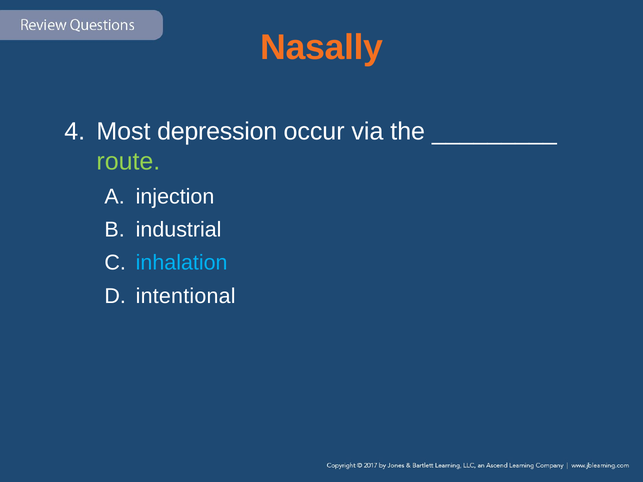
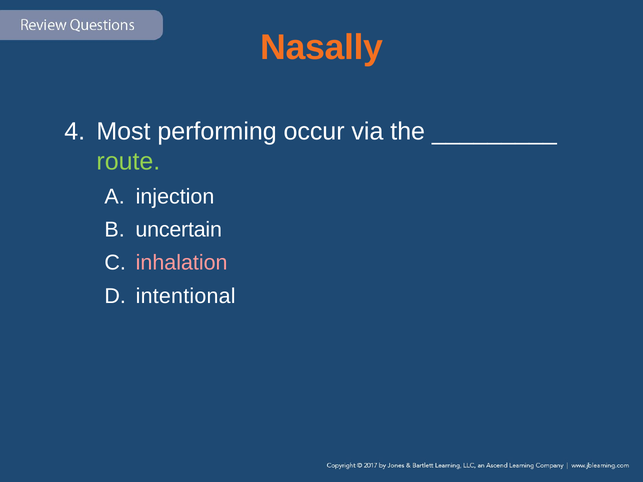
depression: depression -> performing
industrial: industrial -> uncertain
inhalation colour: light blue -> pink
